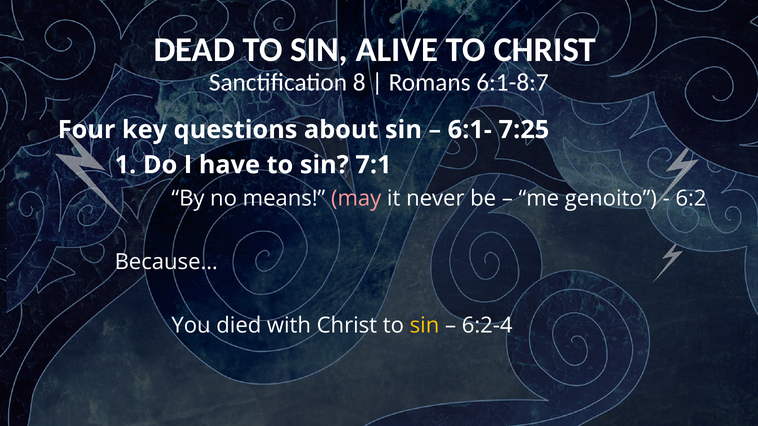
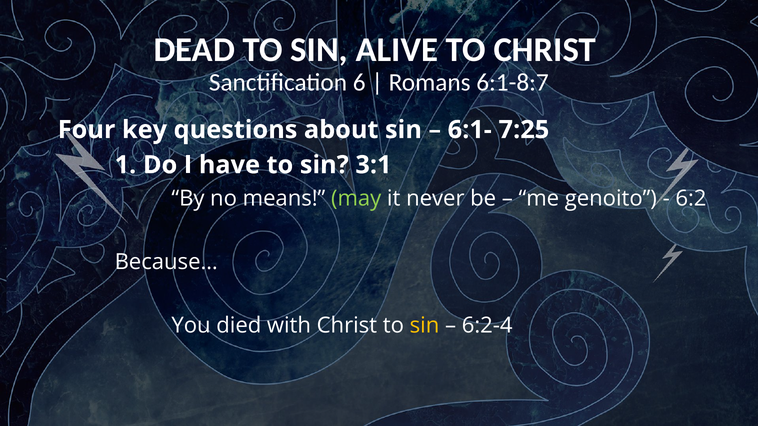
8: 8 -> 6
7:1: 7:1 -> 3:1
may colour: pink -> light green
